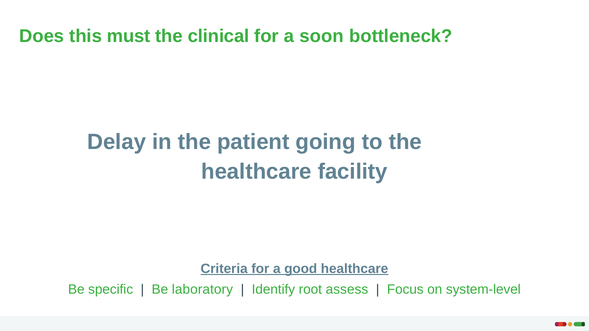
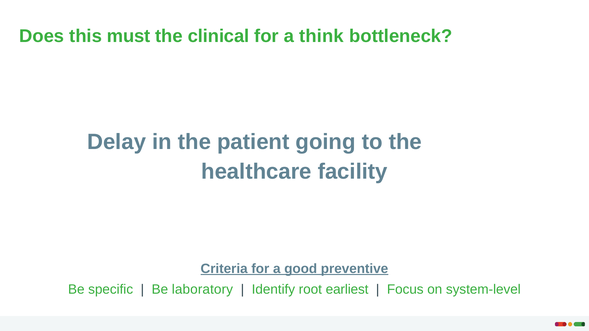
soon: soon -> think
good healthcare: healthcare -> preventive
assess: assess -> earliest
